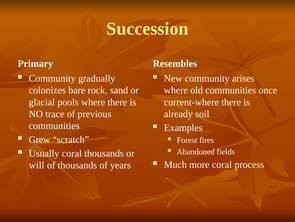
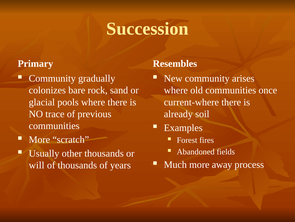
Grew at (39, 139): Grew -> More
Usually coral: coral -> other
more coral: coral -> away
